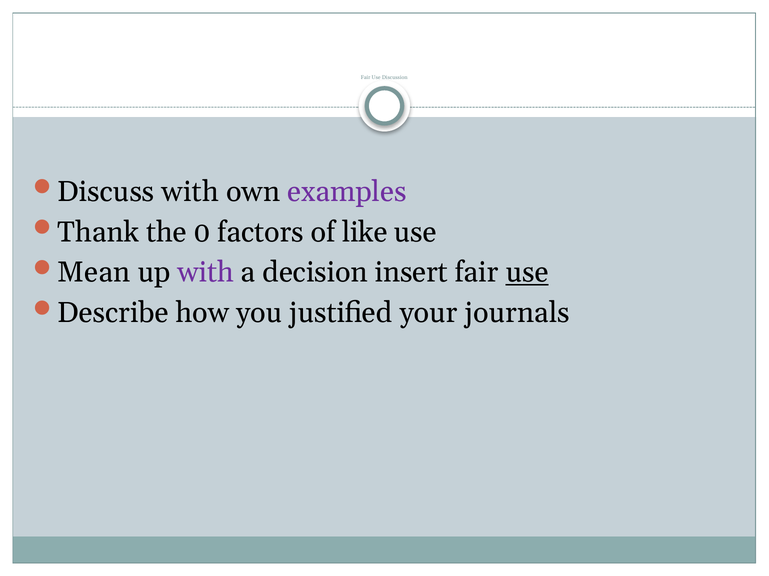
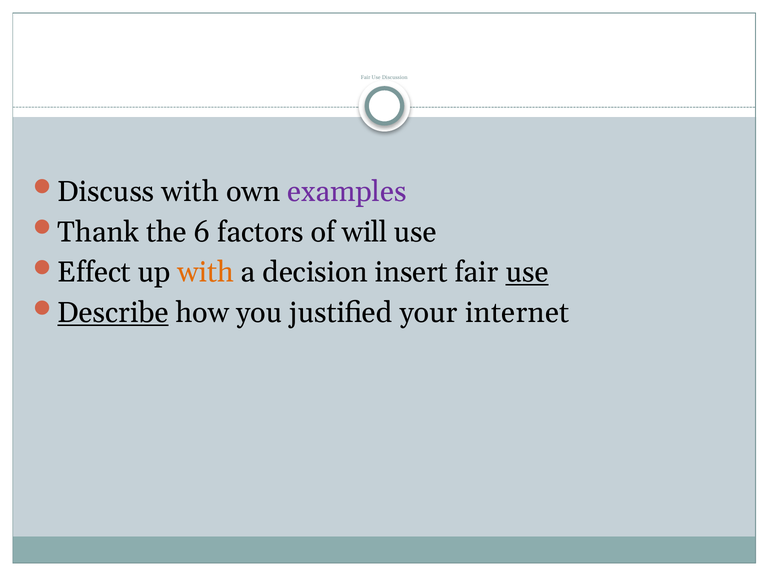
0: 0 -> 6
like: like -> will
Mean: Mean -> Effect
with at (206, 273) colour: purple -> orange
Describe underline: none -> present
journals: journals -> internet
